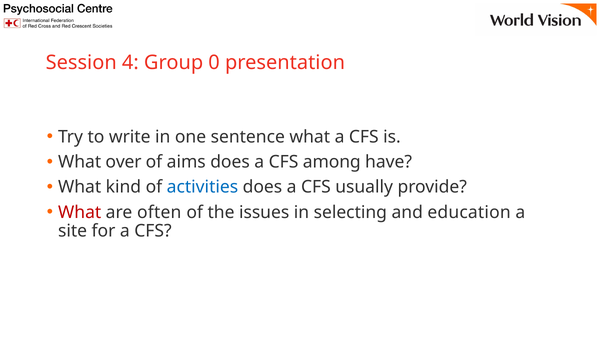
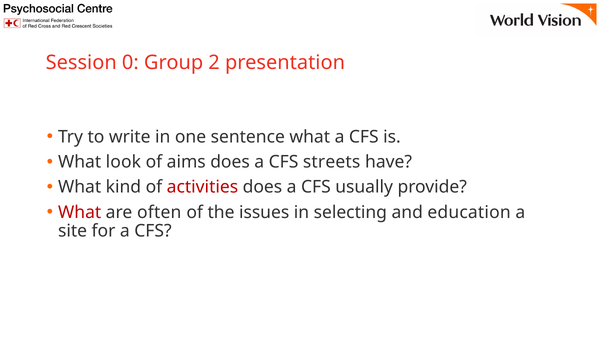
4: 4 -> 0
0: 0 -> 2
over: over -> look
among: among -> streets
activities colour: blue -> red
